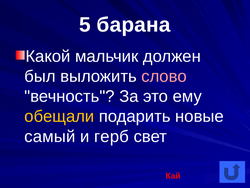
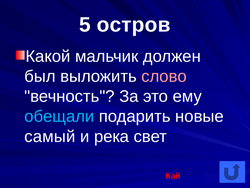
барана: барана -> остров
обещали colour: yellow -> light blue
герб: герб -> река
